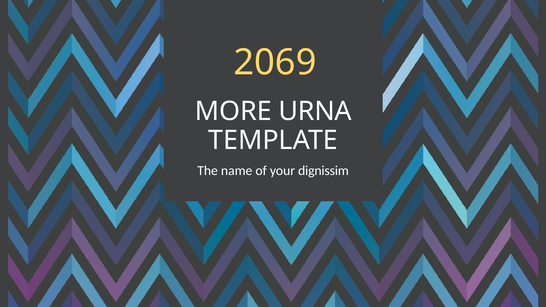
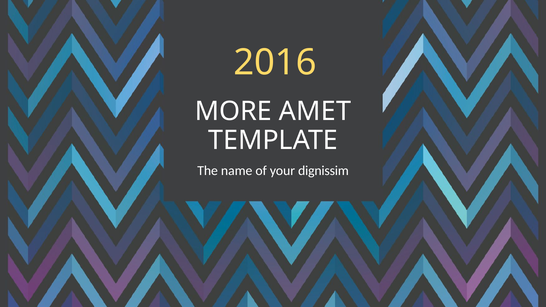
2069: 2069 -> 2016
URNA: URNA -> AMET
